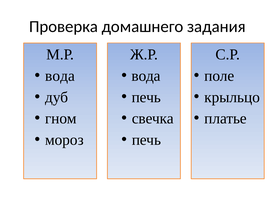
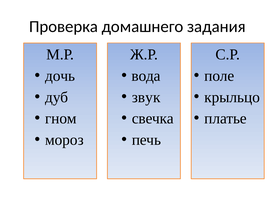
вода at (60, 76): вода -> дочь
печь at (146, 97): печь -> звук
